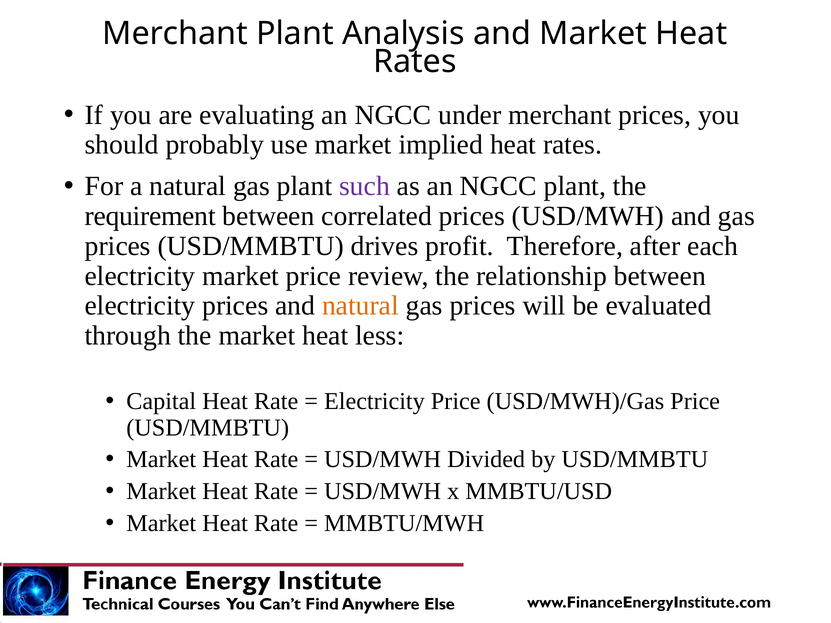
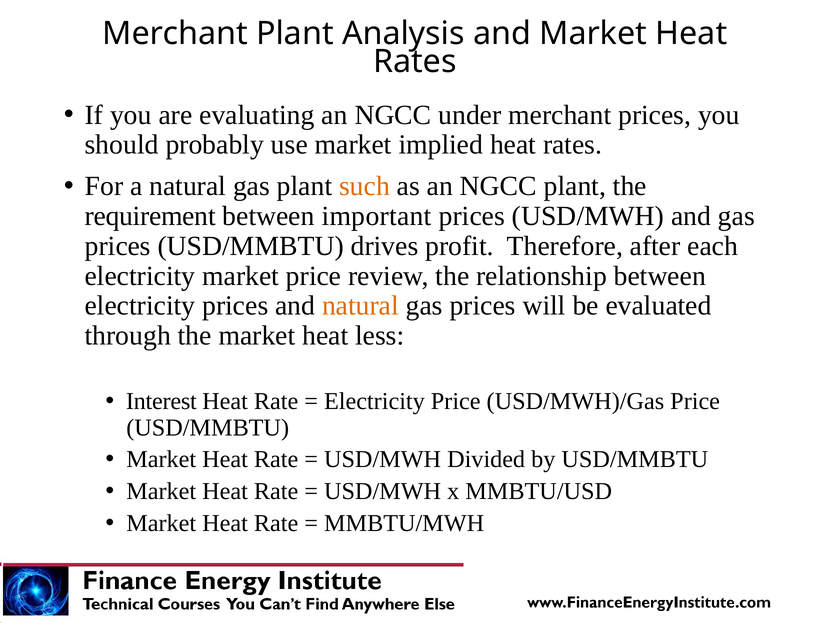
such colour: purple -> orange
correlated: correlated -> important
Capital: Capital -> Interest
